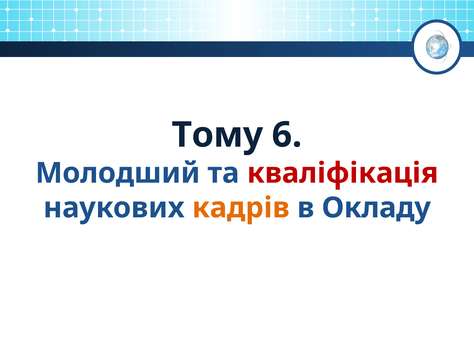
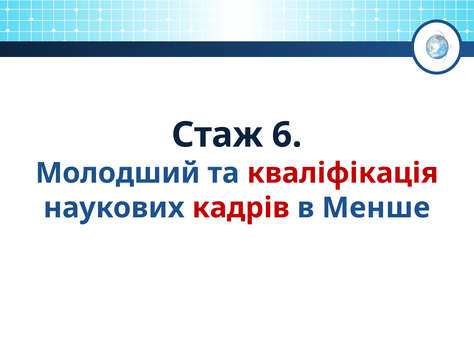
Тому: Тому -> Стаж
кадрів colour: orange -> red
Окладу: Окладу -> Менше
